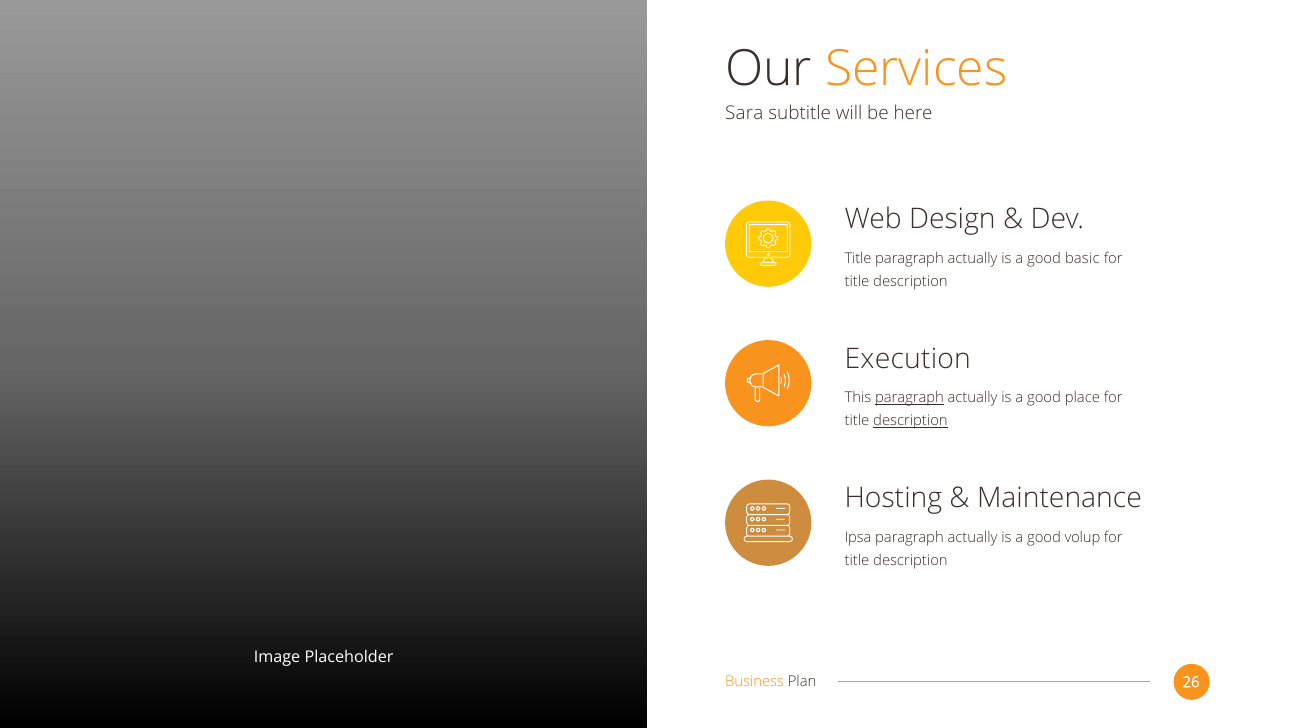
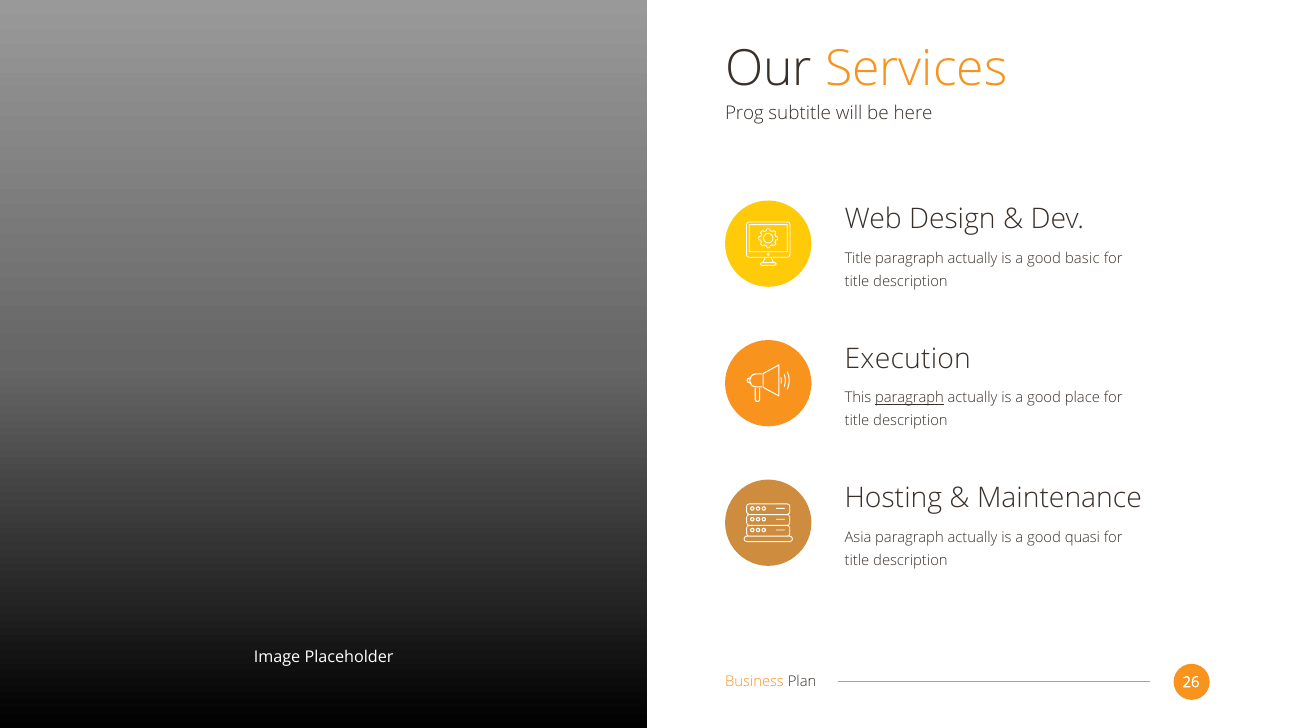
Sara: Sara -> Prog
description at (910, 421) underline: present -> none
Ipsa: Ipsa -> Asia
volup: volup -> quasi
